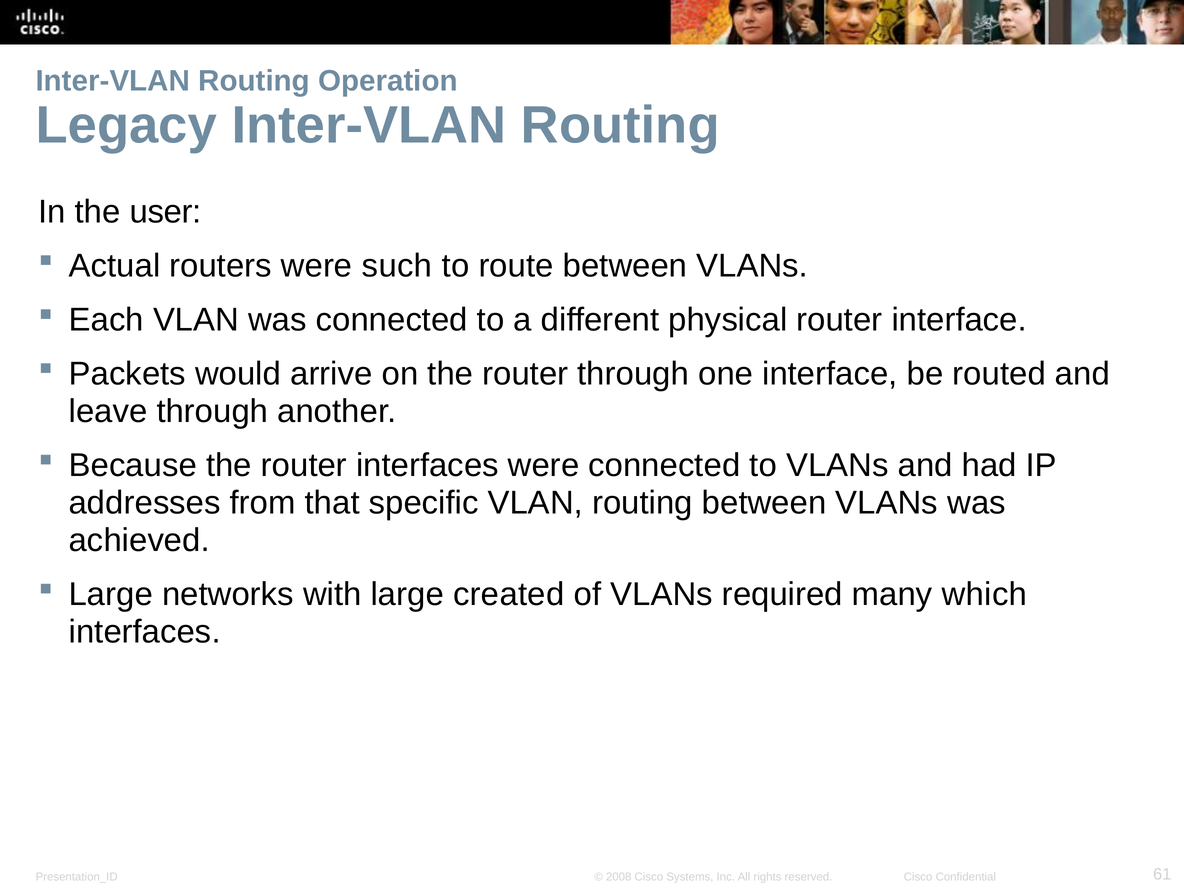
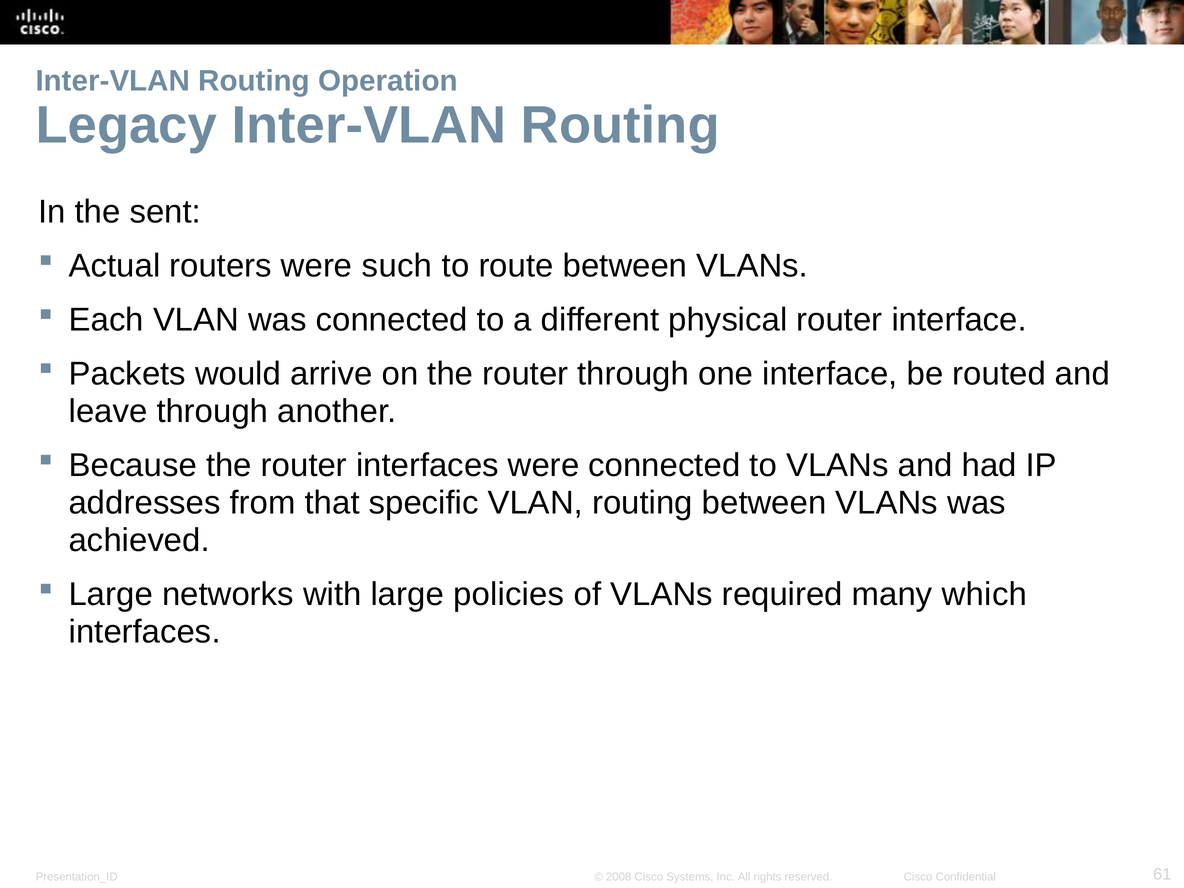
user: user -> sent
created: created -> policies
